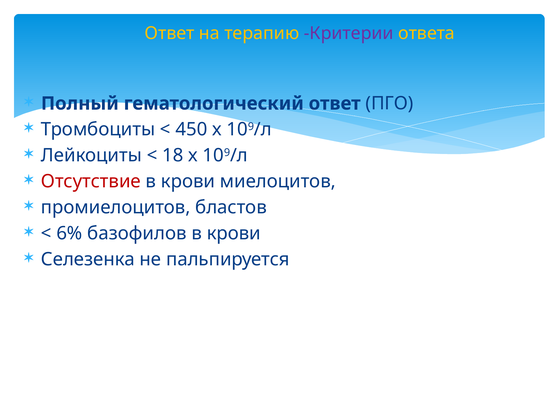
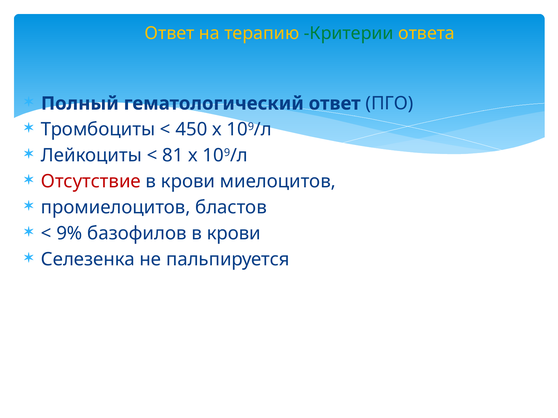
Критерии colour: purple -> green
18: 18 -> 81
6%: 6% -> 9%
